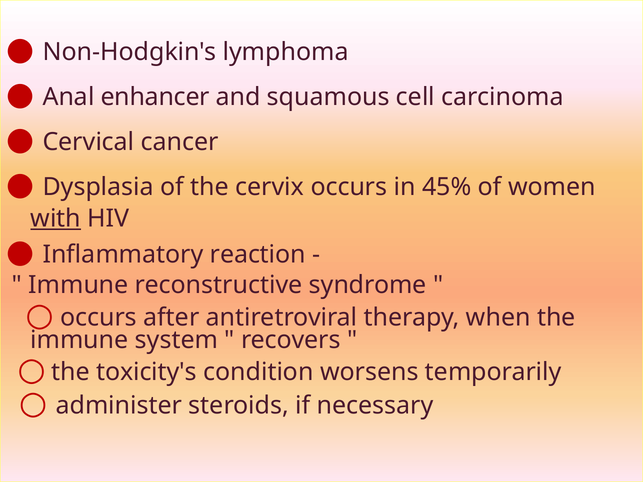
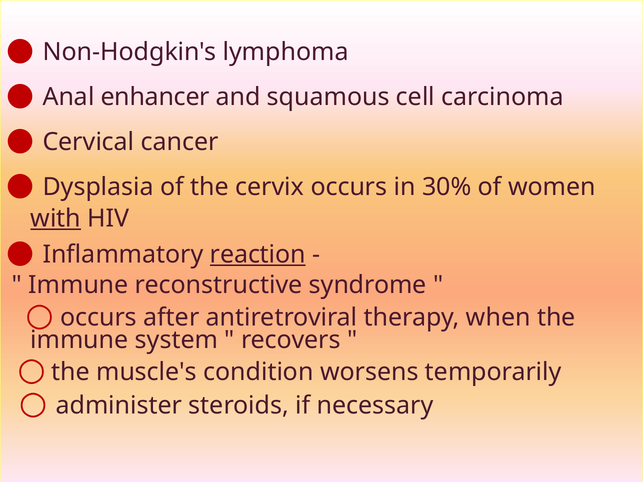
45%: 45% -> 30%
reaction underline: none -> present
toxicity's: toxicity's -> muscle's
